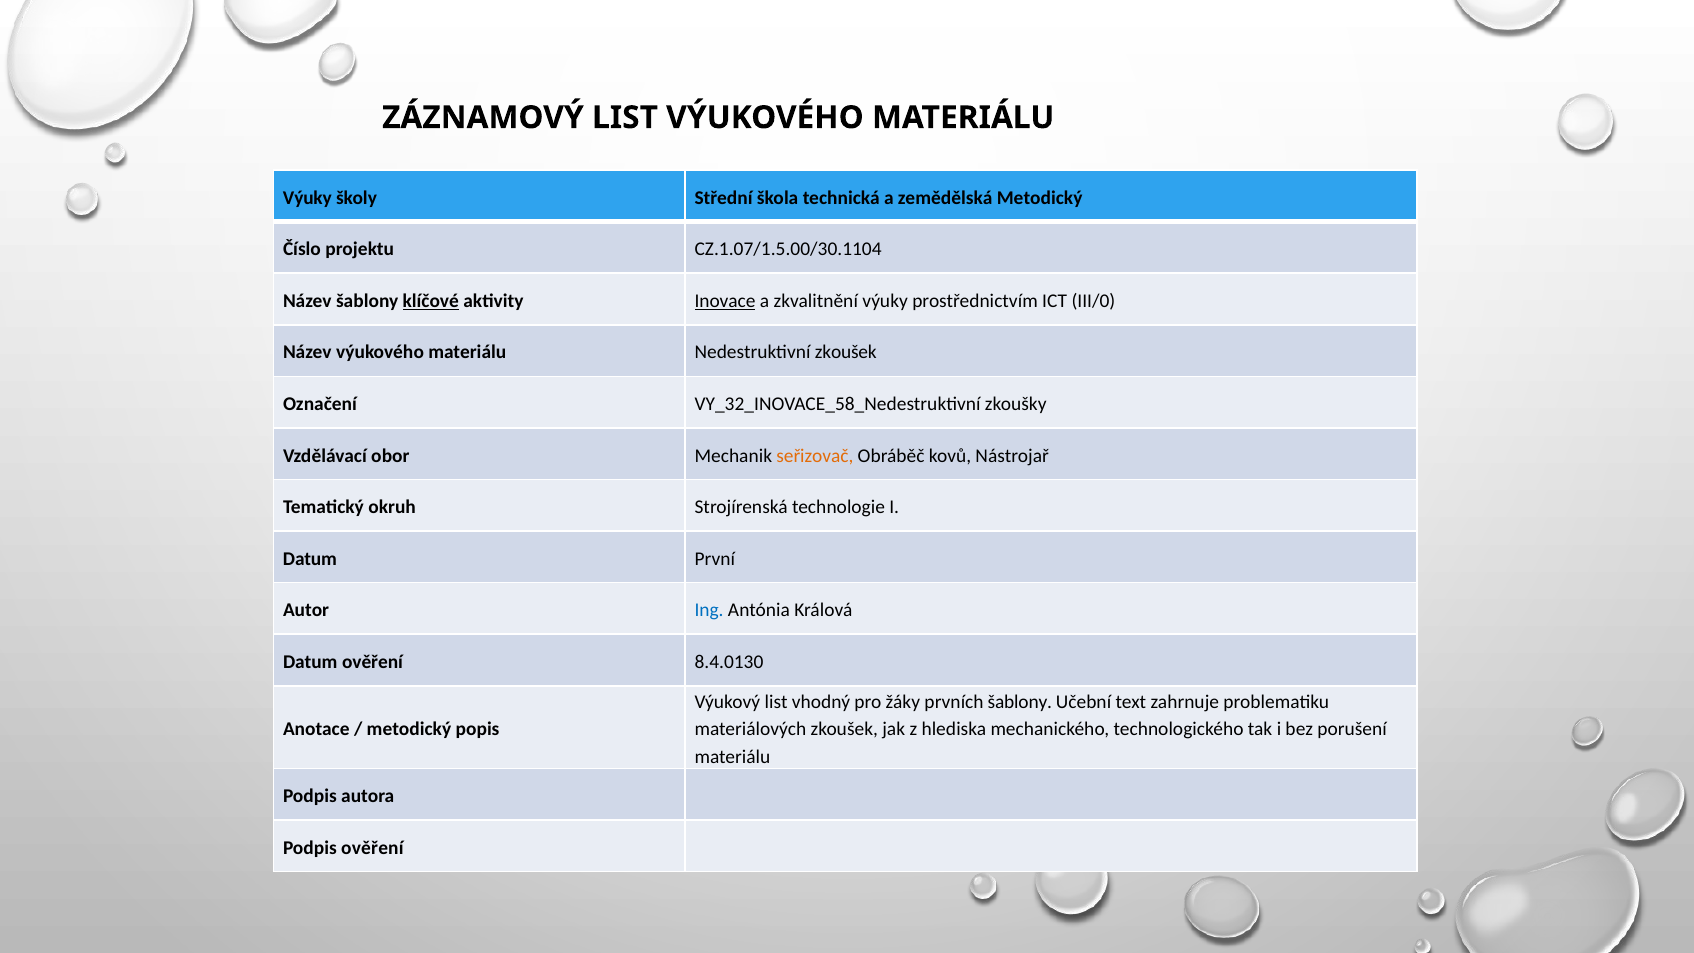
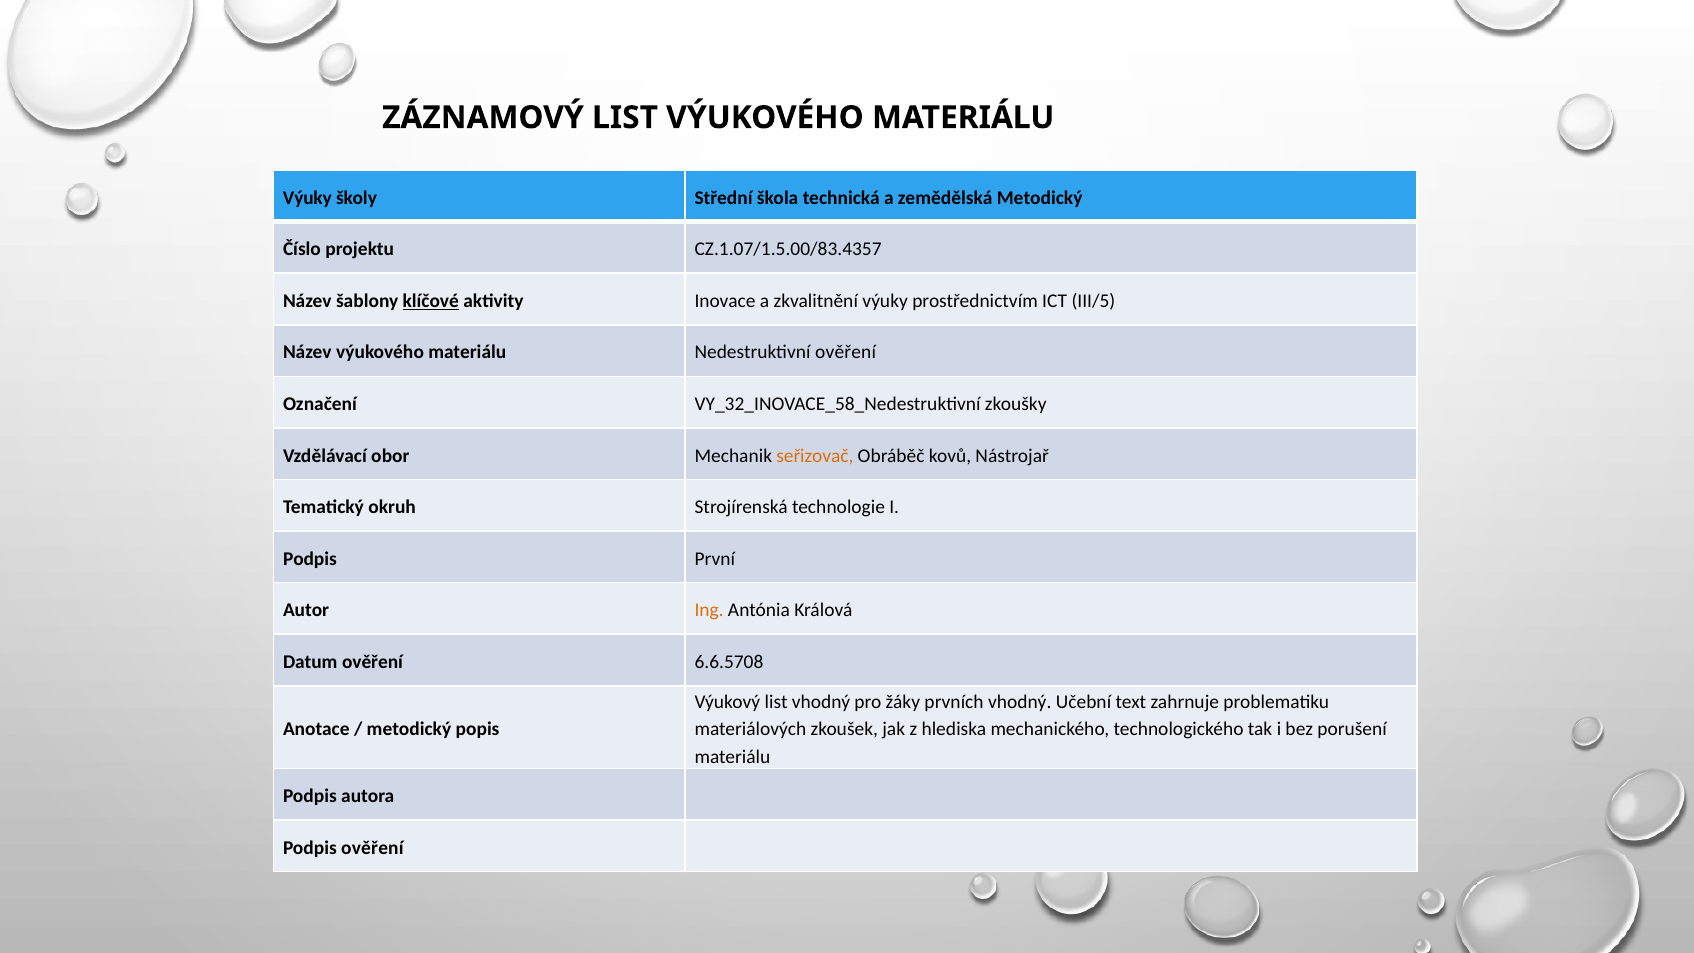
CZ.1.07/1.5.00/30.1104: CZ.1.07/1.5.00/30.1104 -> CZ.1.07/1.5.00/83.4357
Inovace underline: present -> none
III/0: III/0 -> III/5
Nedestruktivní zkoušek: zkoušek -> ověření
Datum at (310, 559): Datum -> Podpis
Ing colour: blue -> orange
8.4.0130: 8.4.0130 -> 6.6.5708
prvních šablony: šablony -> vhodný
